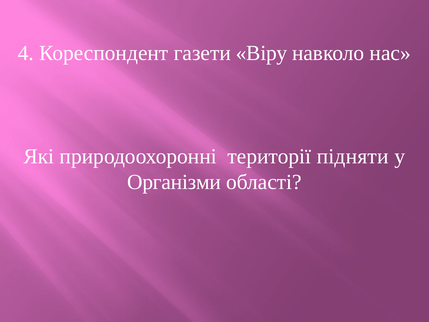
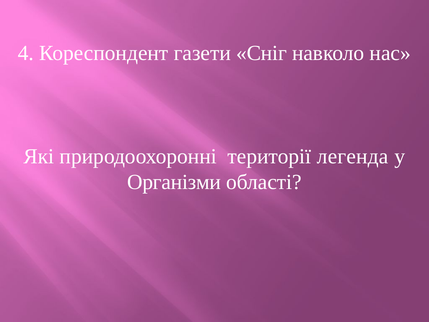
Віру: Віру -> Сніг
підняти: підняти -> легенда
